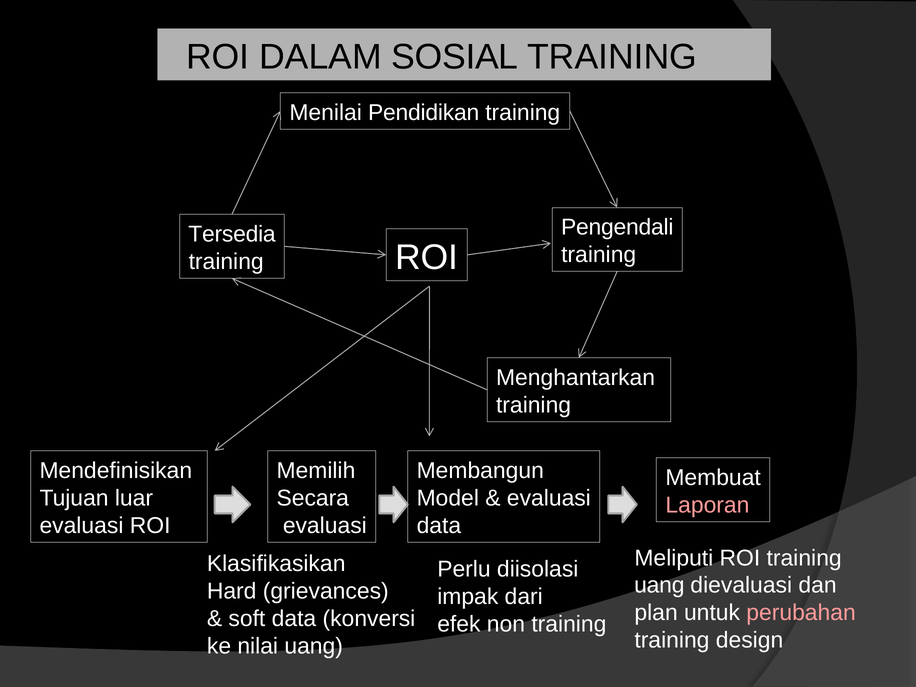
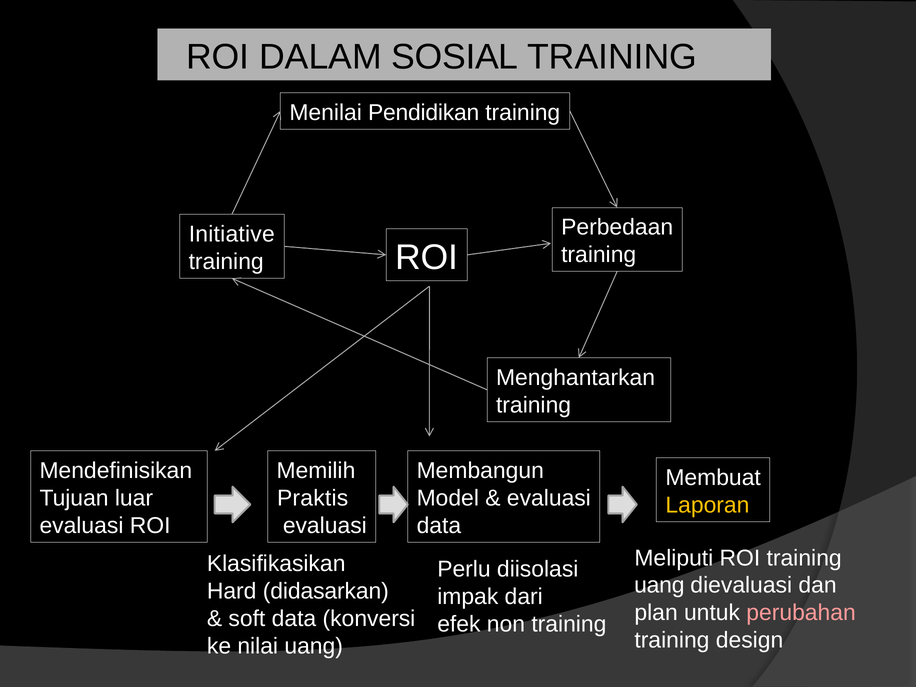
Pengendali: Pengendali -> Perbedaan
Tersedia: Tersedia -> Initiative
Secara: Secara -> Praktis
Laporan colour: pink -> yellow
grievances: grievances -> didasarkan
